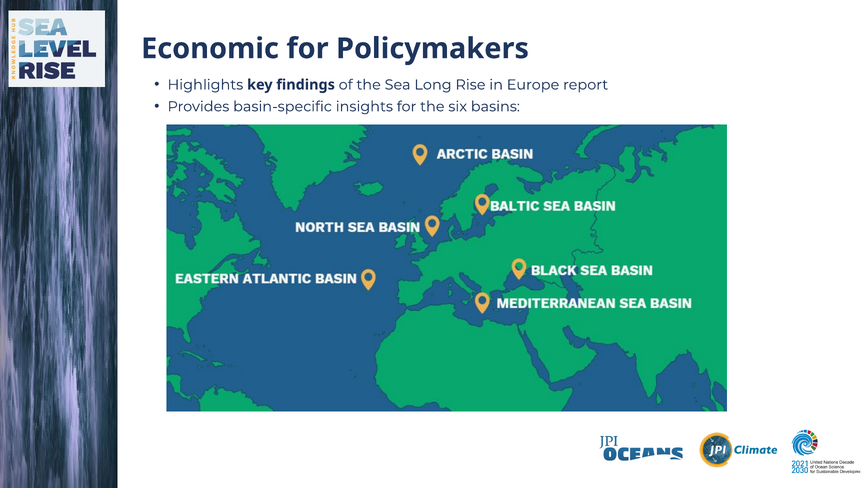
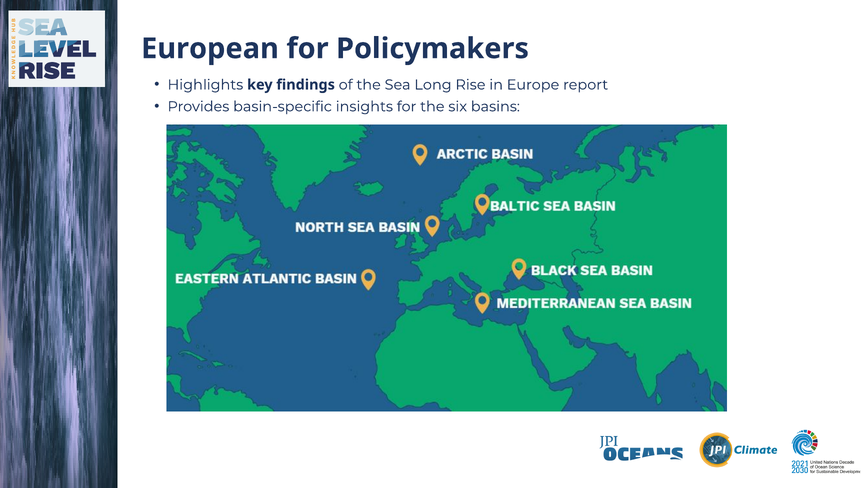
Economic: Economic -> European
